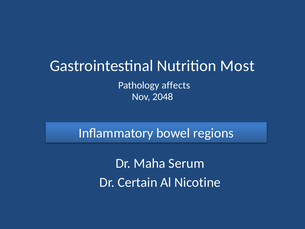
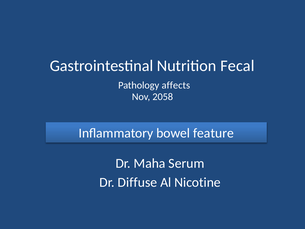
Most: Most -> Fecal
2048: 2048 -> 2058
regions: regions -> feature
Certain: Certain -> Diffuse
